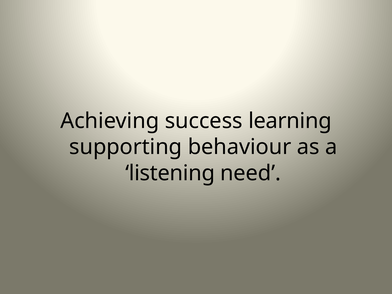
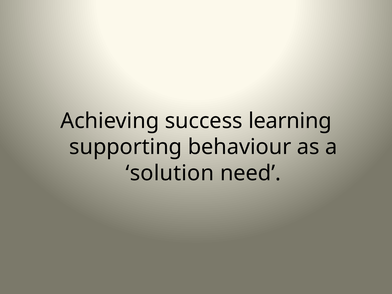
listening: listening -> solution
